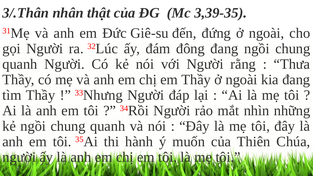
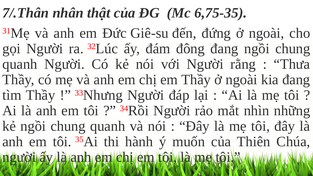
3/.Thân: 3/.Thân -> 7/.Thân
3,39-35: 3,39-35 -> 6,75-35
